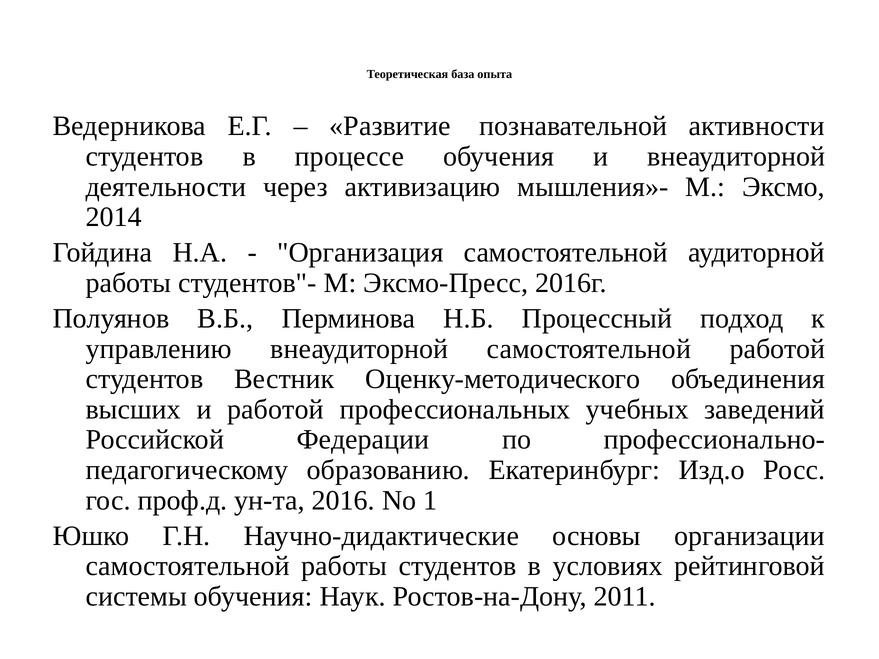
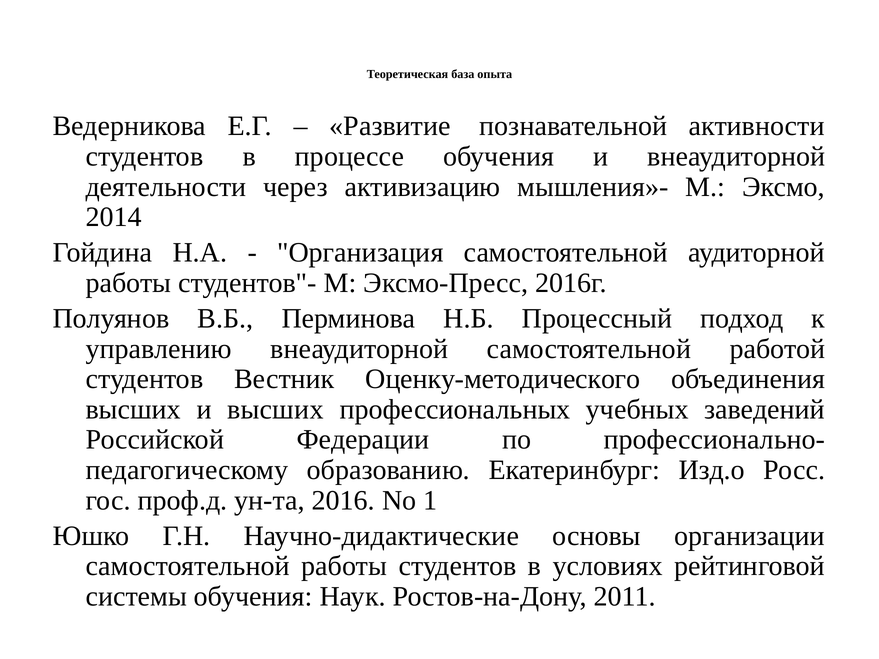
и работой: работой -> высших
